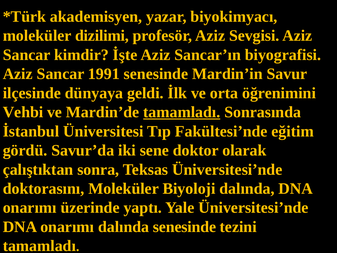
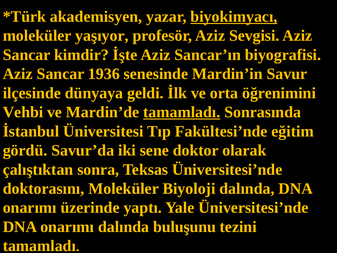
biyokimyacı underline: none -> present
dizilimi: dizilimi -> yaşıyor
1991: 1991 -> 1936
dalında senesinde: senesinde -> buluşunu
